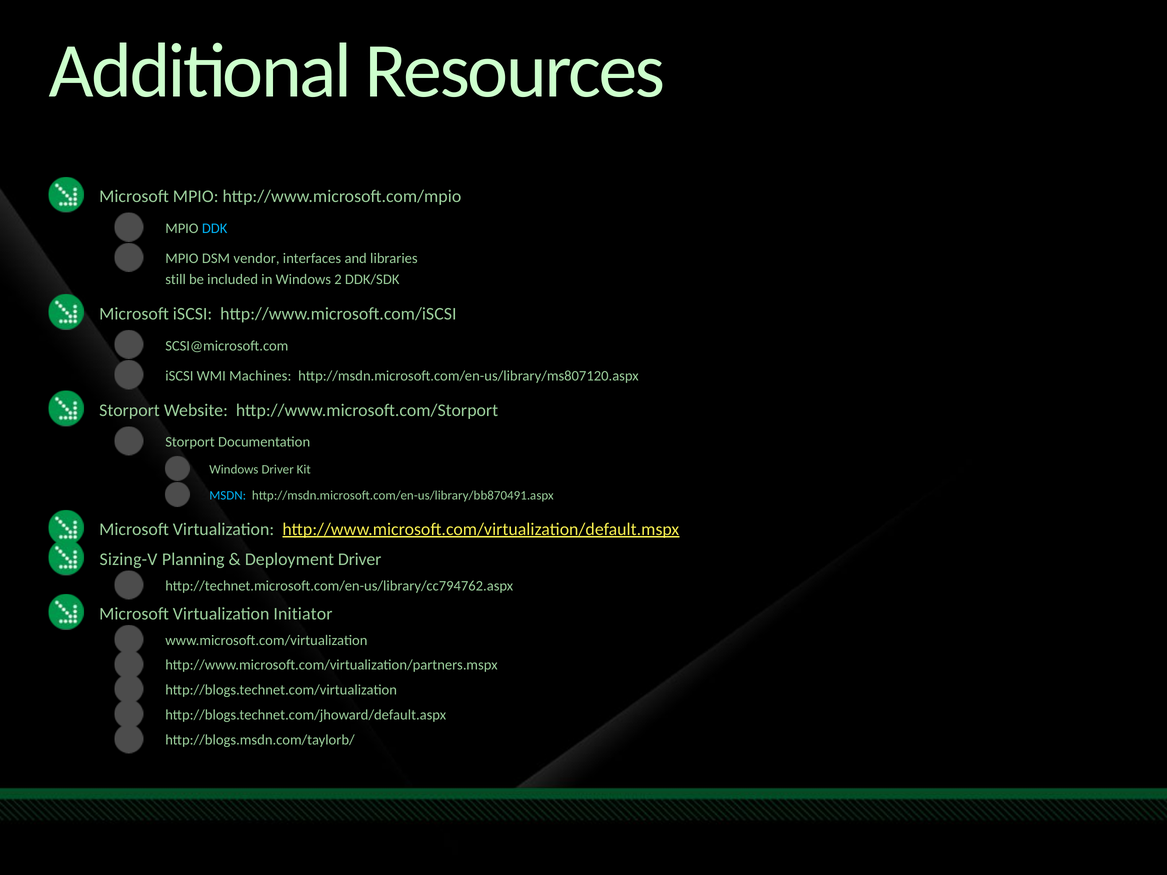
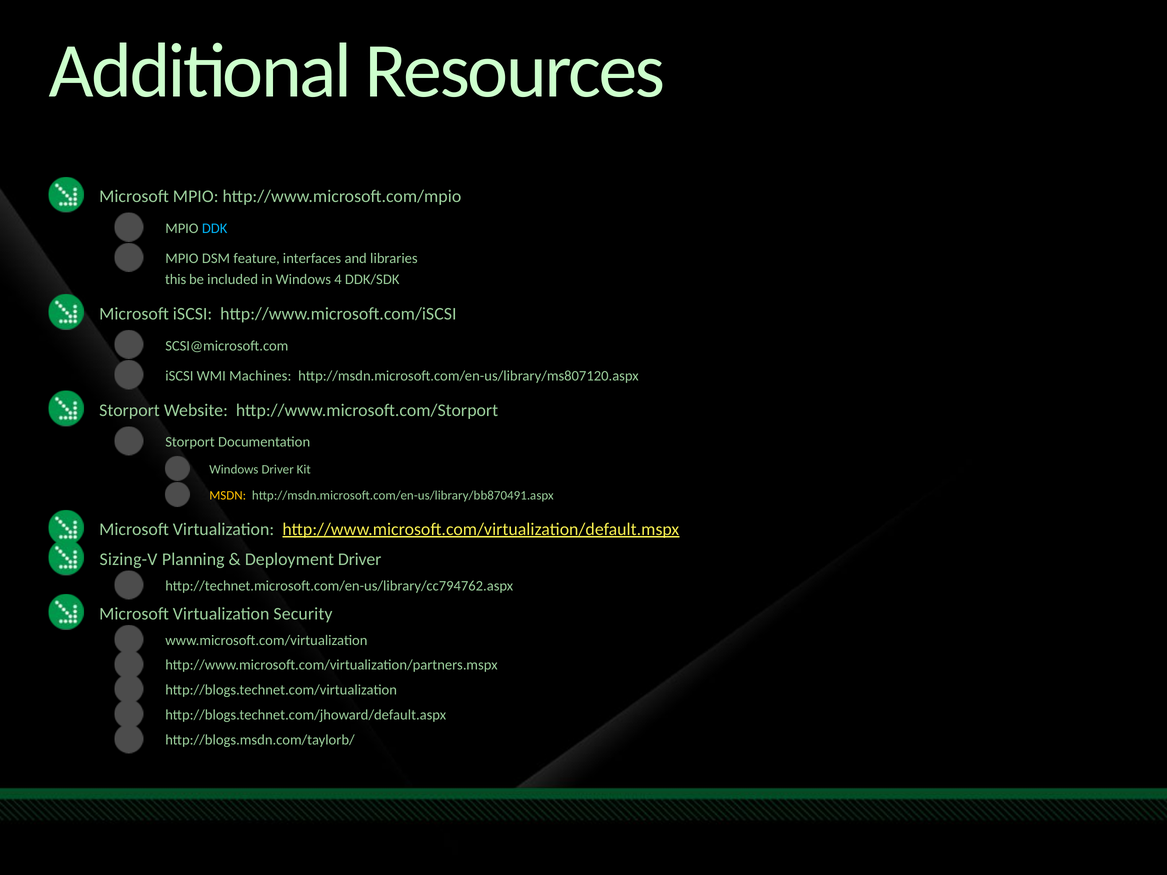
vendor: vendor -> feature
still: still -> this
2: 2 -> 4
MSDN colour: light blue -> yellow
Initiator: Initiator -> Security
